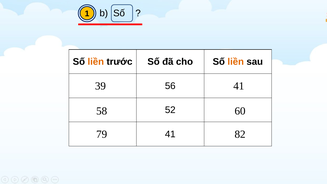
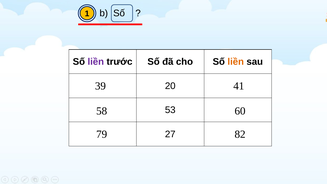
liền at (96, 62) colour: orange -> purple
56: 56 -> 20
52: 52 -> 53
41 at (170, 134): 41 -> 27
